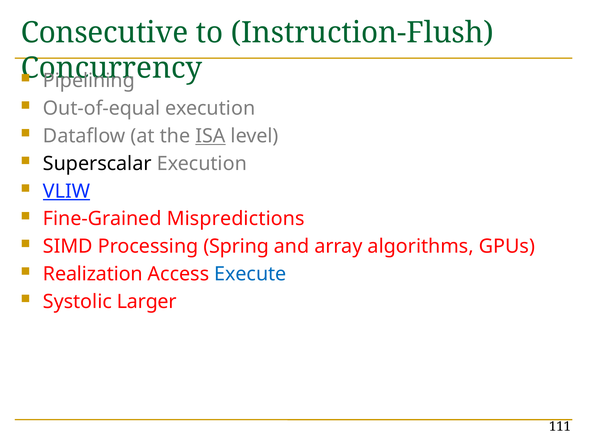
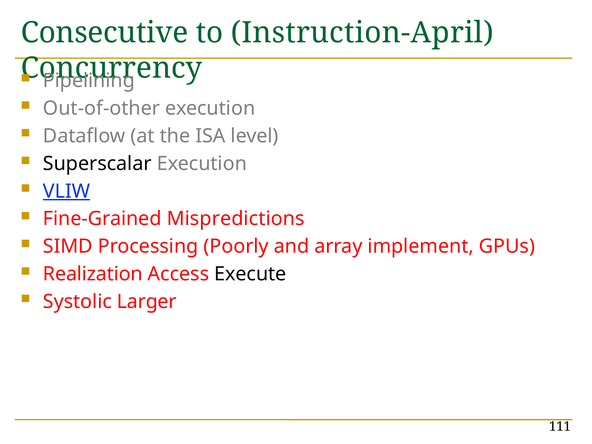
Instruction-Flush: Instruction-Flush -> Instruction-April
Out-of-equal: Out-of-equal -> Out-of-other
ISA underline: present -> none
Spring: Spring -> Poorly
algorithms: algorithms -> implement
Execute colour: blue -> black
